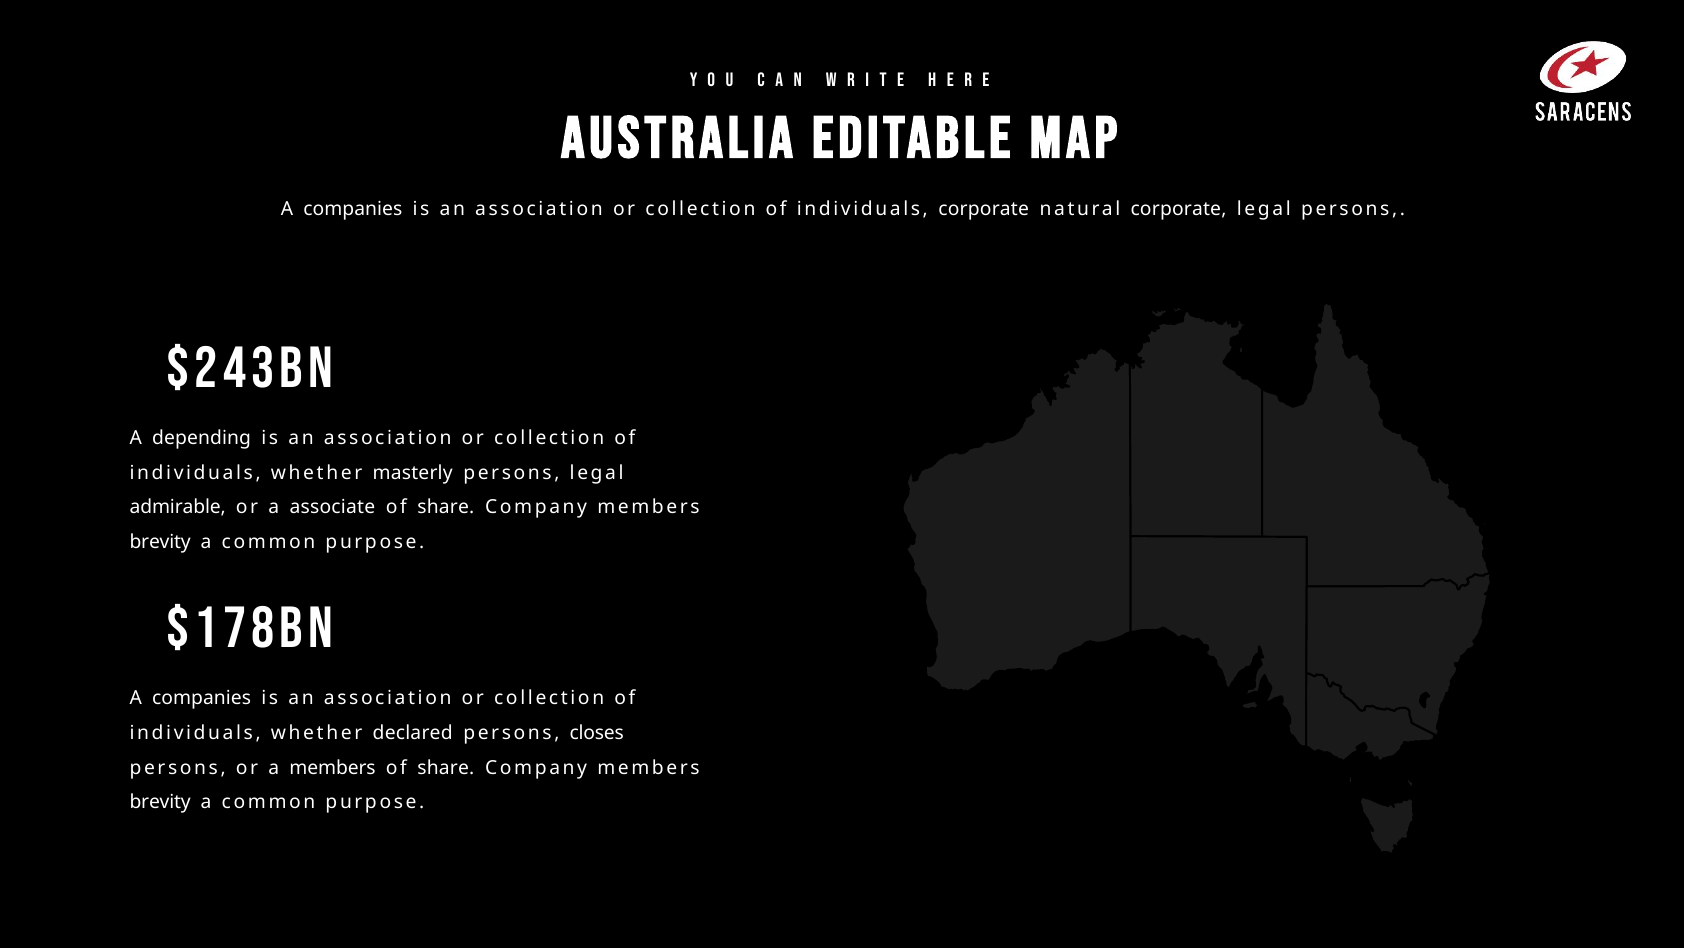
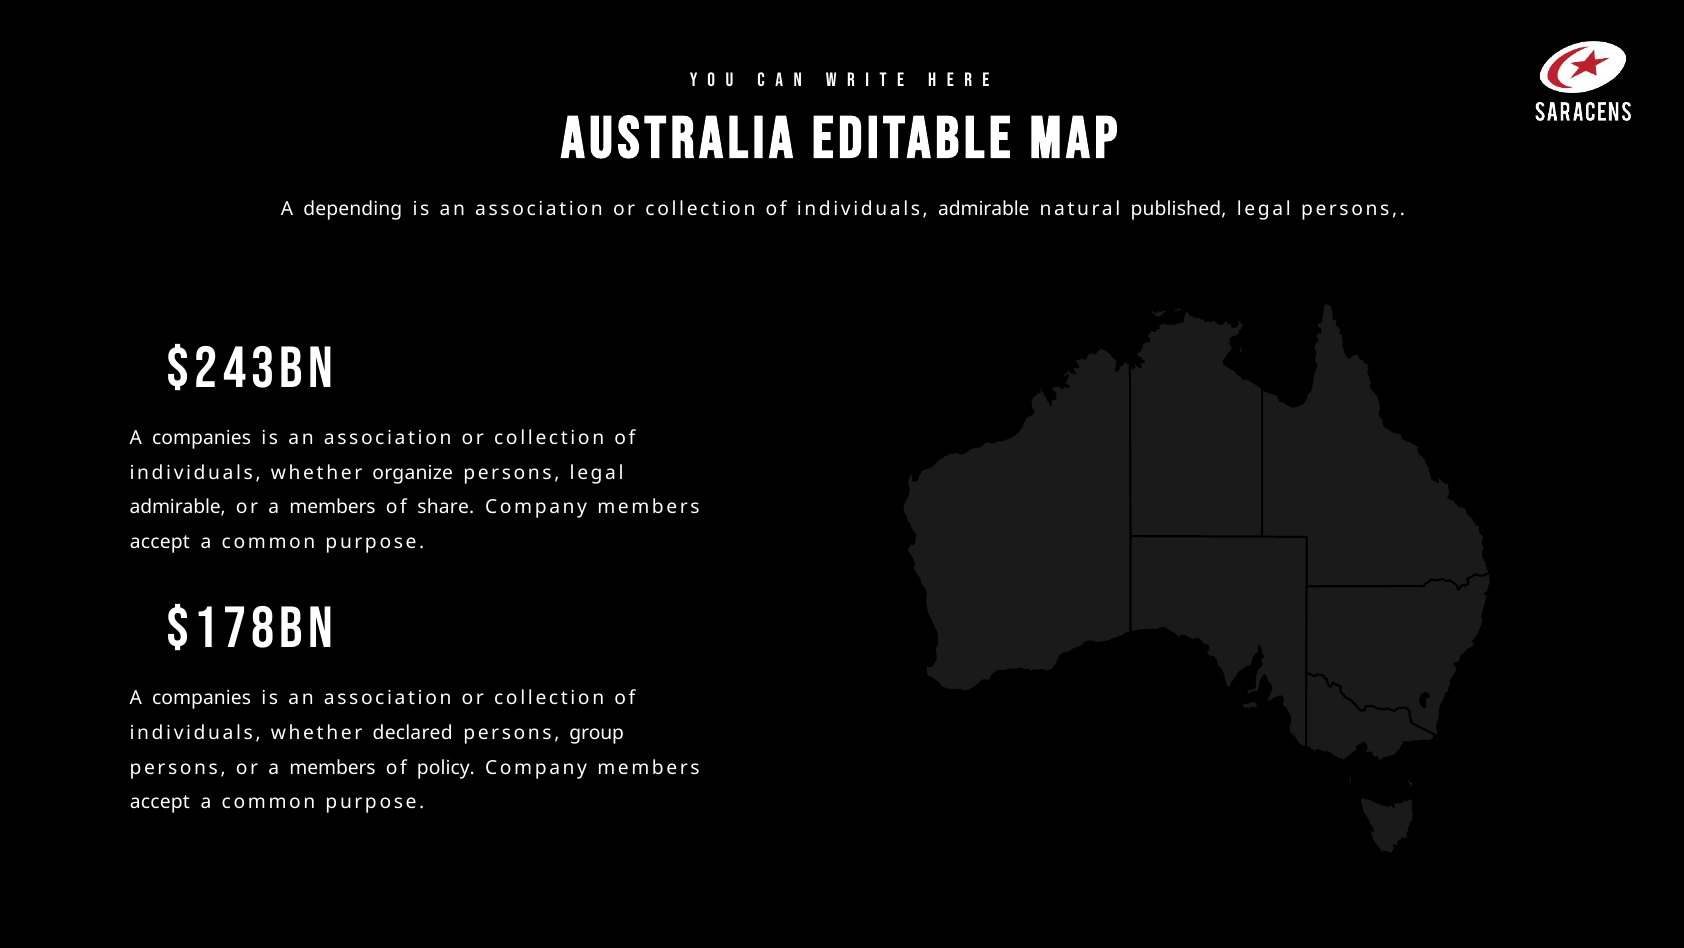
companies at (353, 209): companies -> depending
individuals corporate: corporate -> admirable
natural corporate: corporate -> published
depending at (202, 438): depending -> companies
masterly: masterly -> organize
associate at (332, 507): associate -> members
brevity at (160, 542): brevity -> accept
closes: closes -> group
share at (446, 767): share -> policy
brevity at (160, 802): brevity -> accept
